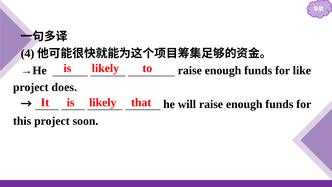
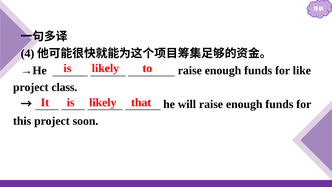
does: does -> class
